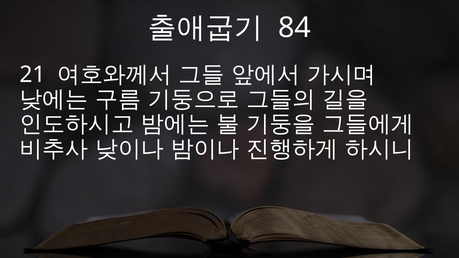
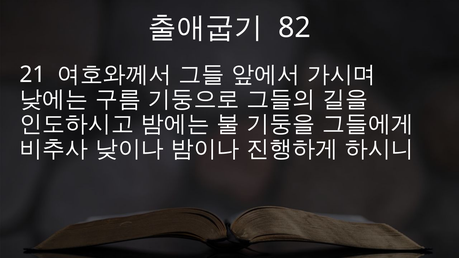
84: 84 -> 82
